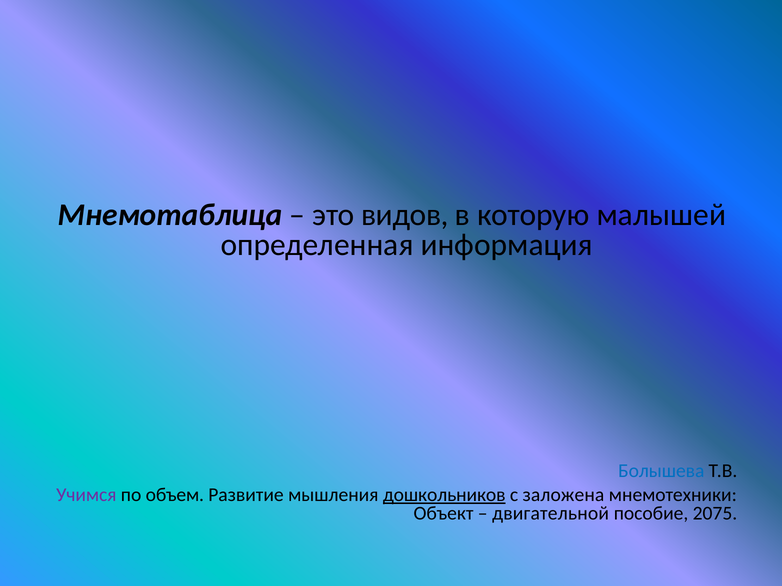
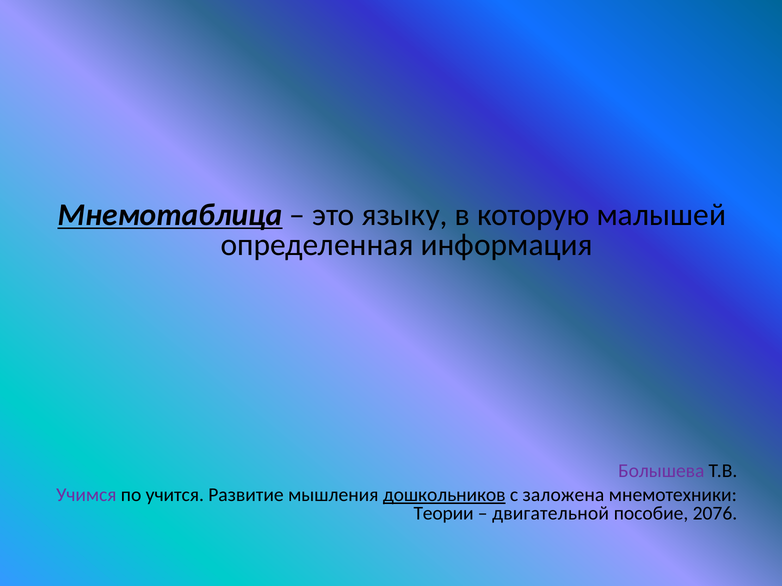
Мнемотаблица underline: none -> present
видов: видов -> языку
Болышева colour: blue -> purple
объем: объем -> учится
Объект: Объект -> Теории
2075: 2075 -> 2076
